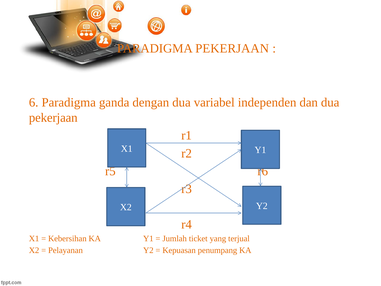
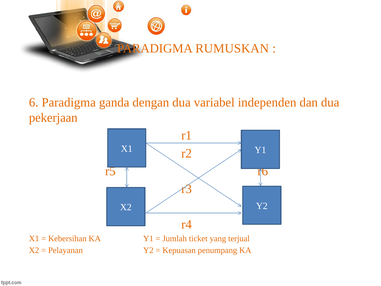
PARADIGMA PEKERJAAN: PEKERJAAN -> RUMUSKAN
